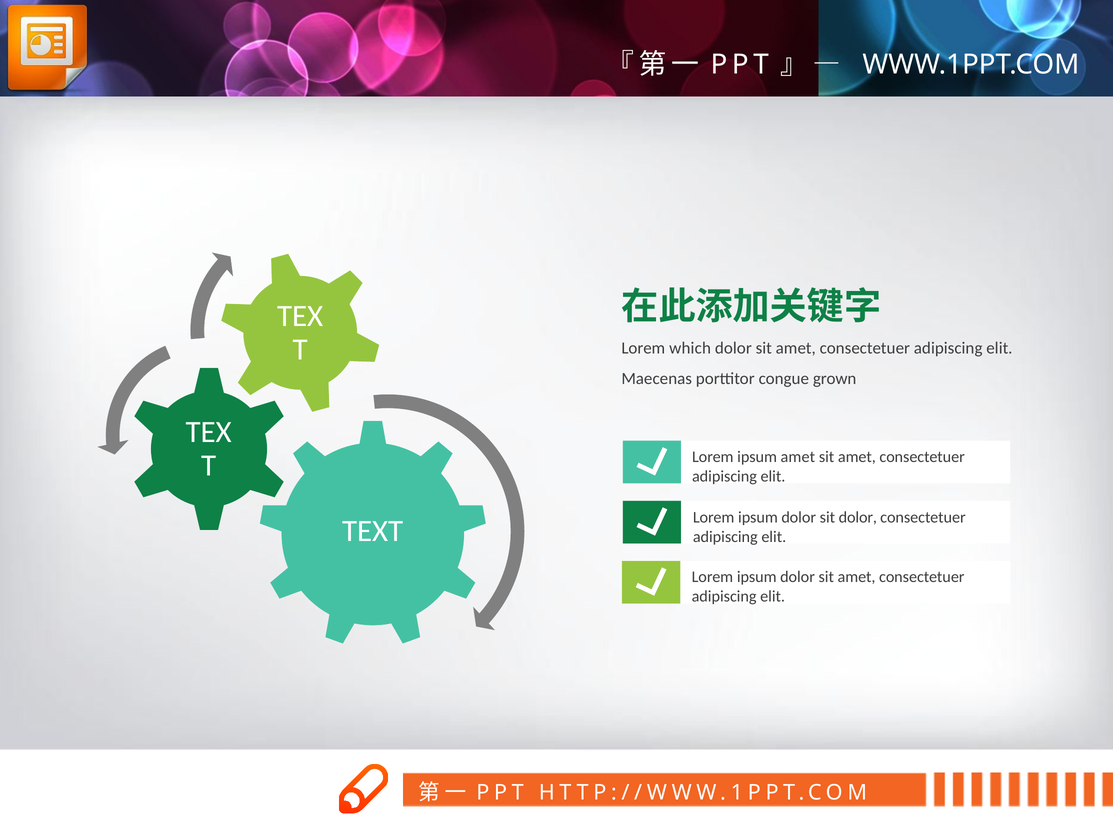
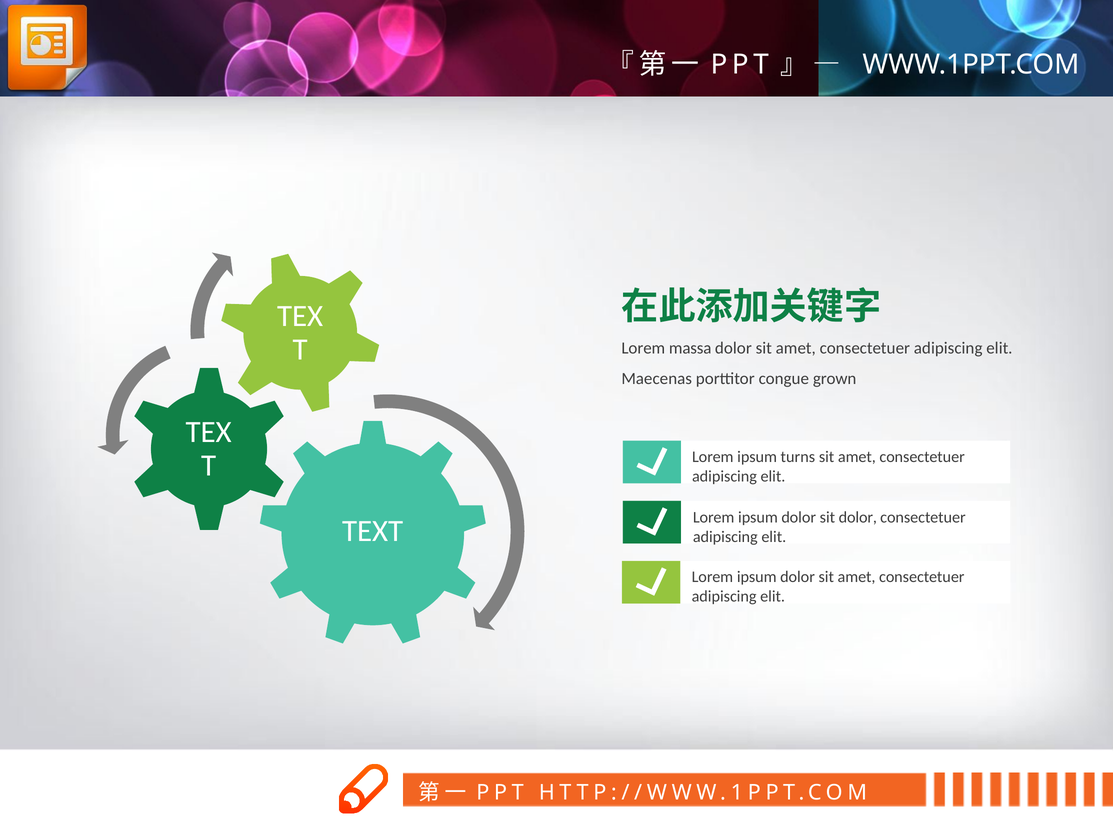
which: which -> massa
ipsum amet: amet -> turns
